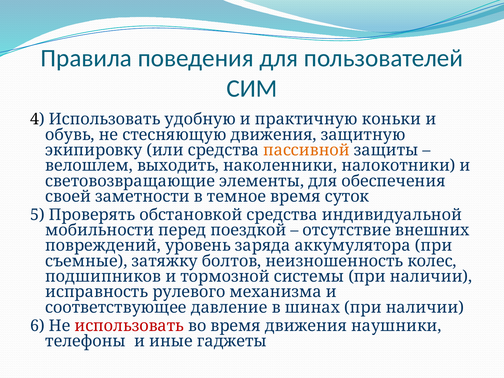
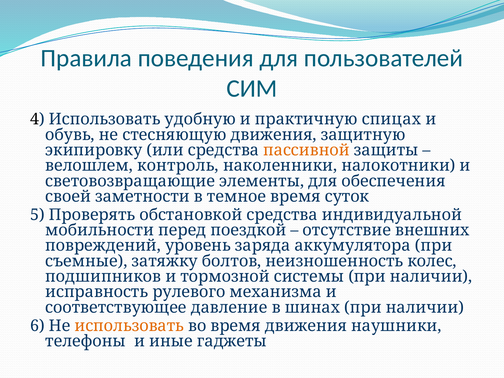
коньки: коньки -> спицах
выходить: выходить -> контроль
использовать at (129, 326) colour: red -> orange
